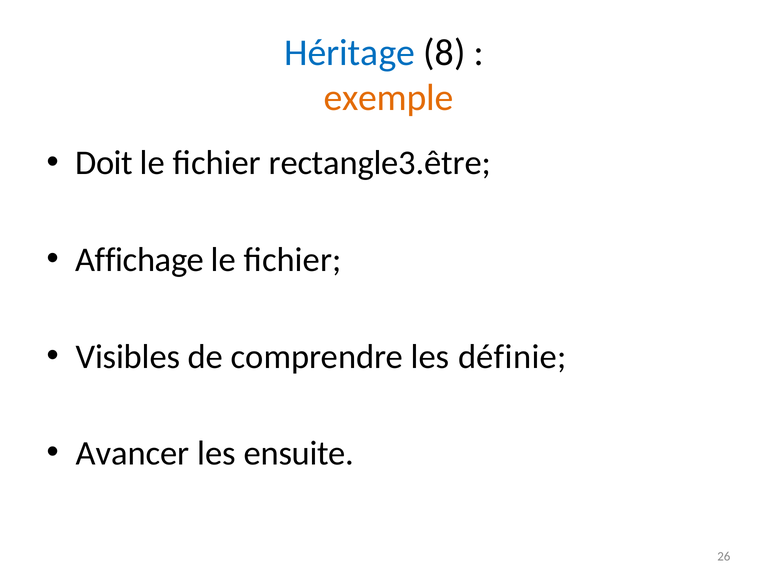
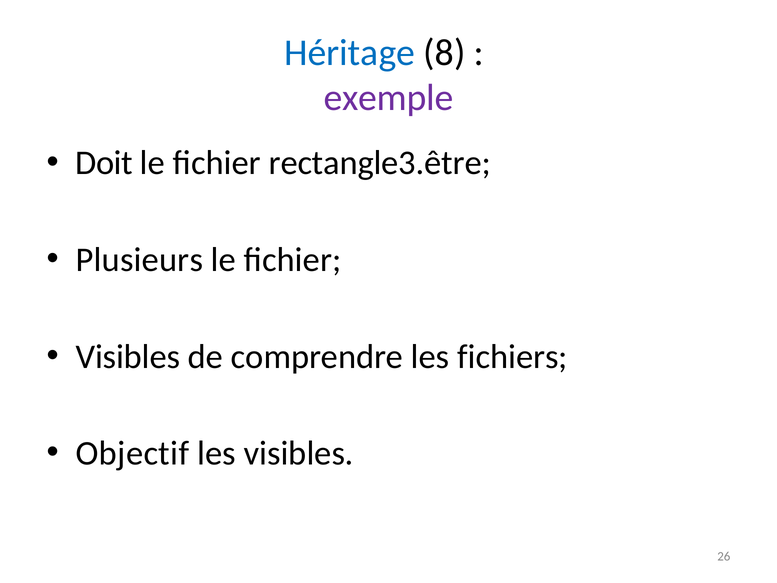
exemple colour: orange -> purple
Affichage: Affichage -> Plusieurs
définie: définie -> fichiers
Avancer: Avancer -> Objectif
les ensuite: ensuite -> visibles
